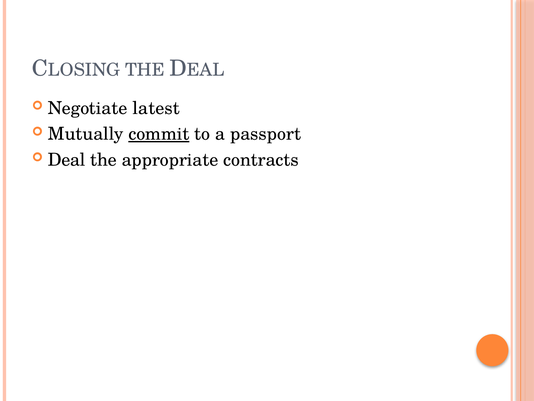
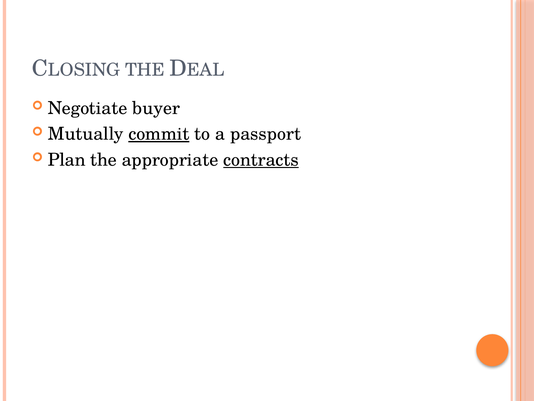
latest: latest -> buyer
Deal: Deal -> Plan
contracts underline: none -> present
